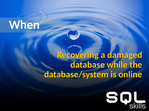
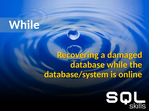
When at (24, 25): When -> While
